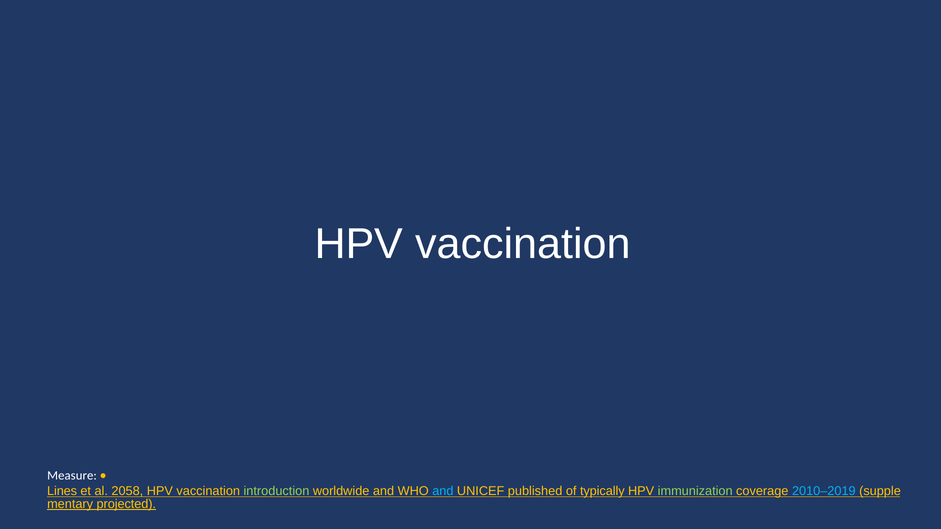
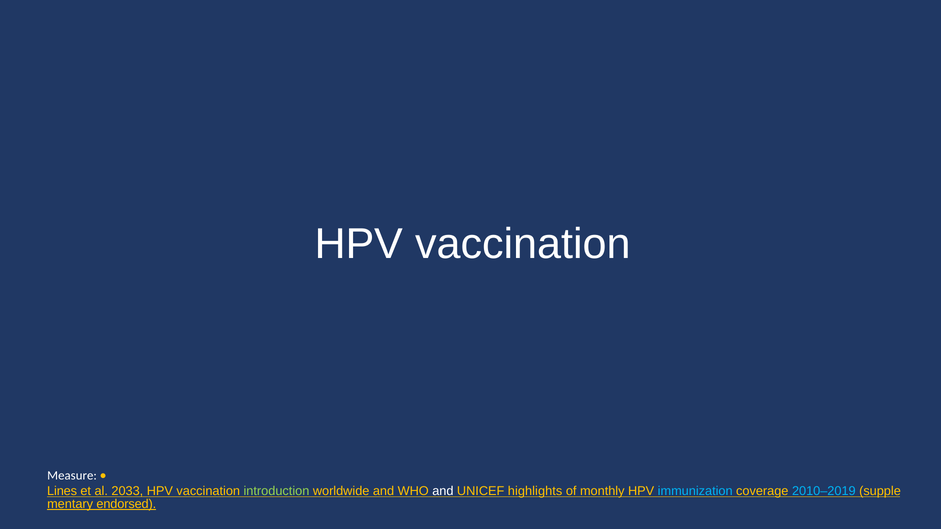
2058: 2058 -> 2033
and at (443, 491) colour: light blue -> white
published: published -> highlights
typically: typically -> monthly
immunization colour: light green -> light blue
projected: projected -> endorsed
